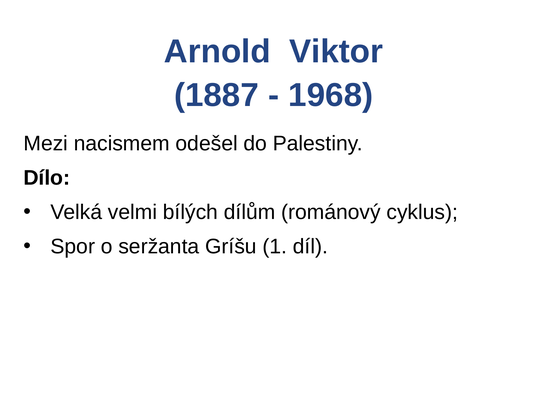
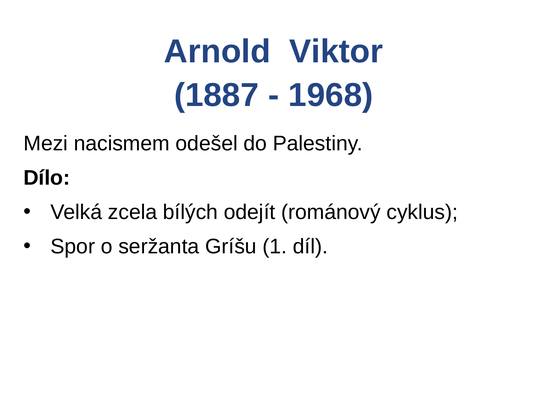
velmi: velmi -> zcela
dílům: dílům -> odejít
